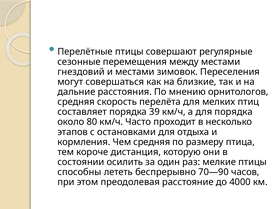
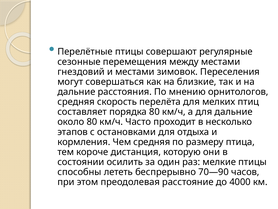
порядка 39: 39 -> 80
для порядка: порядка -> дальние
